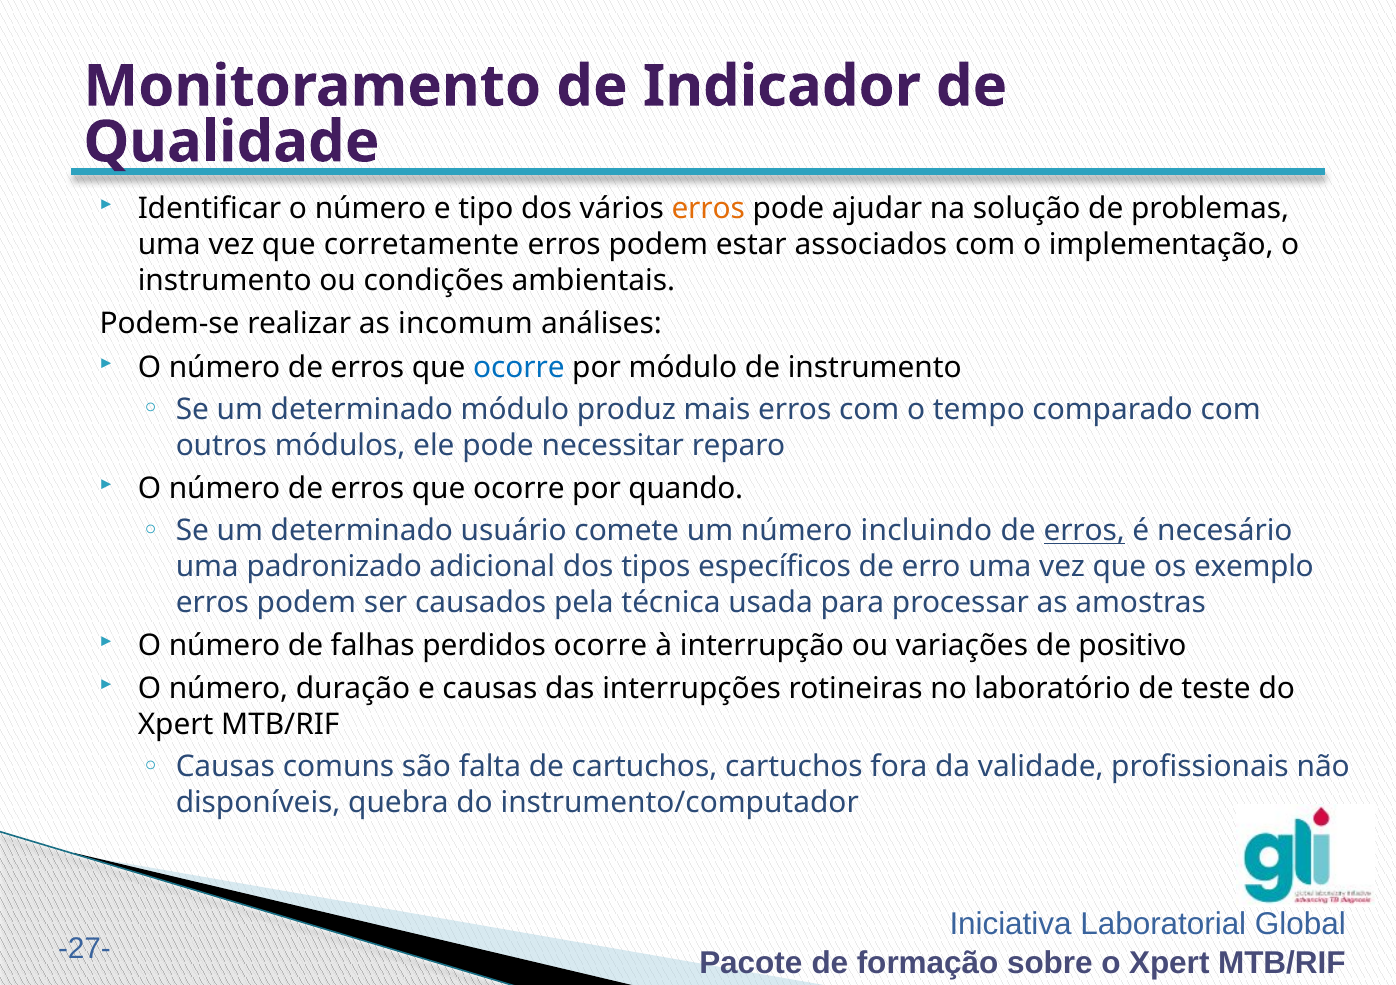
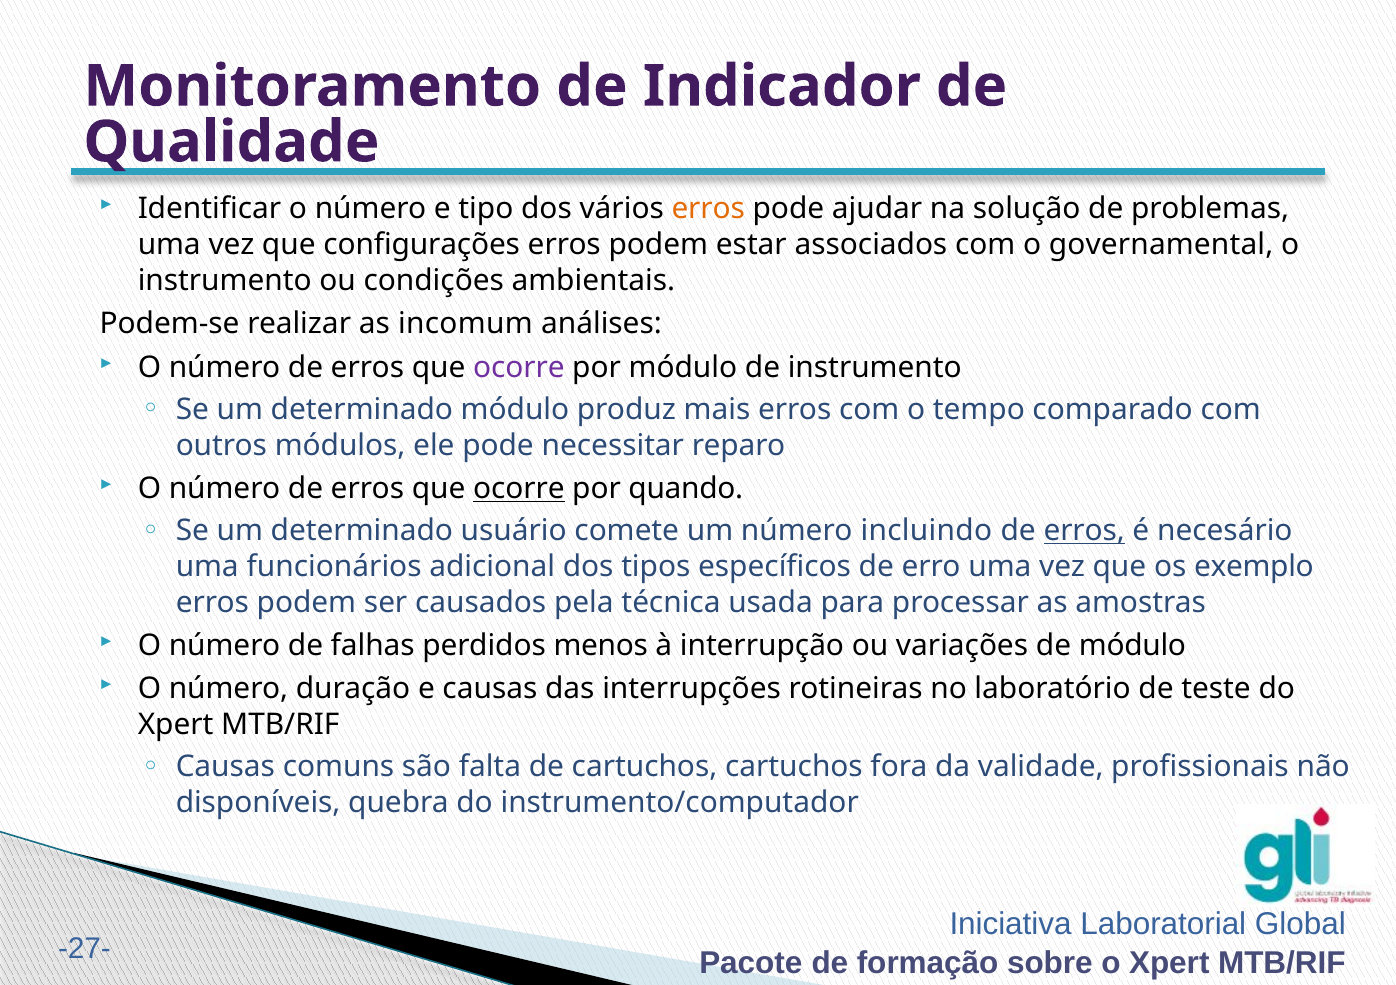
corretamente: corretamente -> configurações
implementação: implementação -> governamental
ocorre at (519, 368) colour: blue -> purple
ocorre at (519, 489) underline: none -> present
padronizado: padronizado -> funcionários
perdidos ocorre: ocorre -> menos
de positivo: positivo -> módulo
